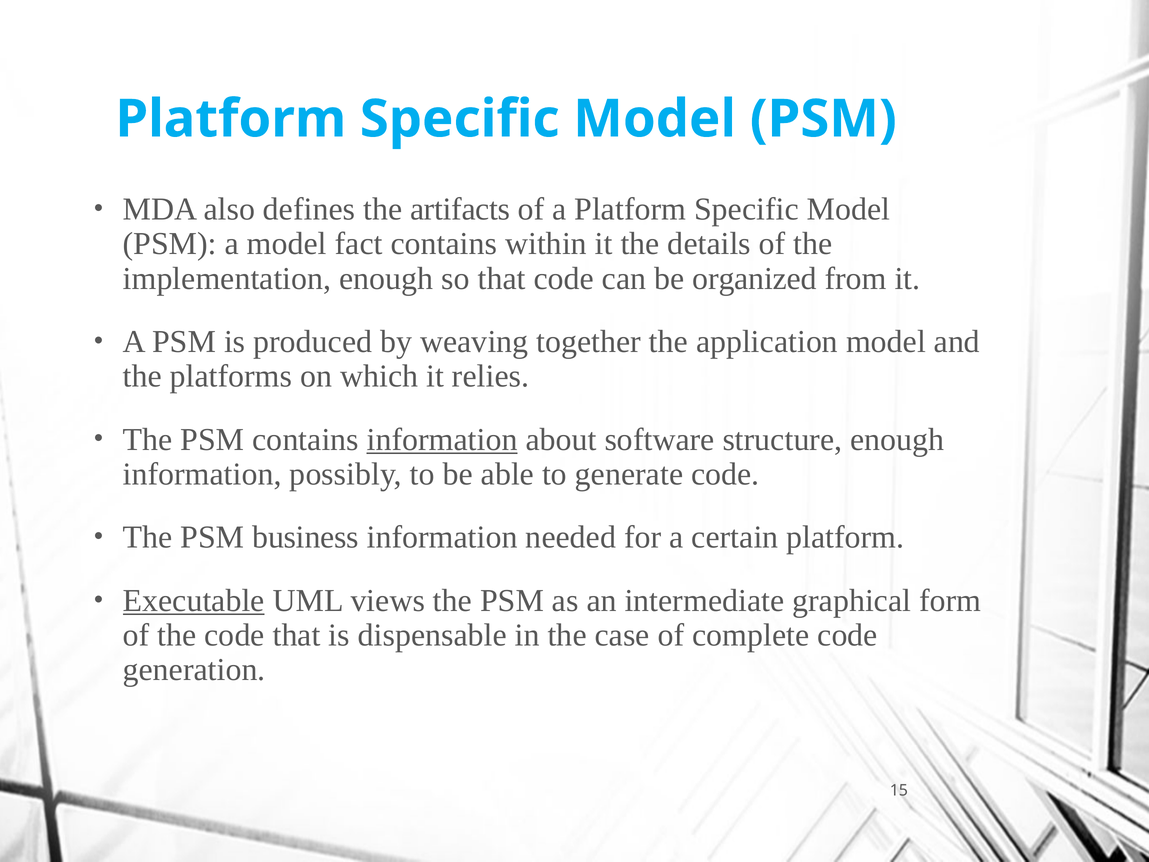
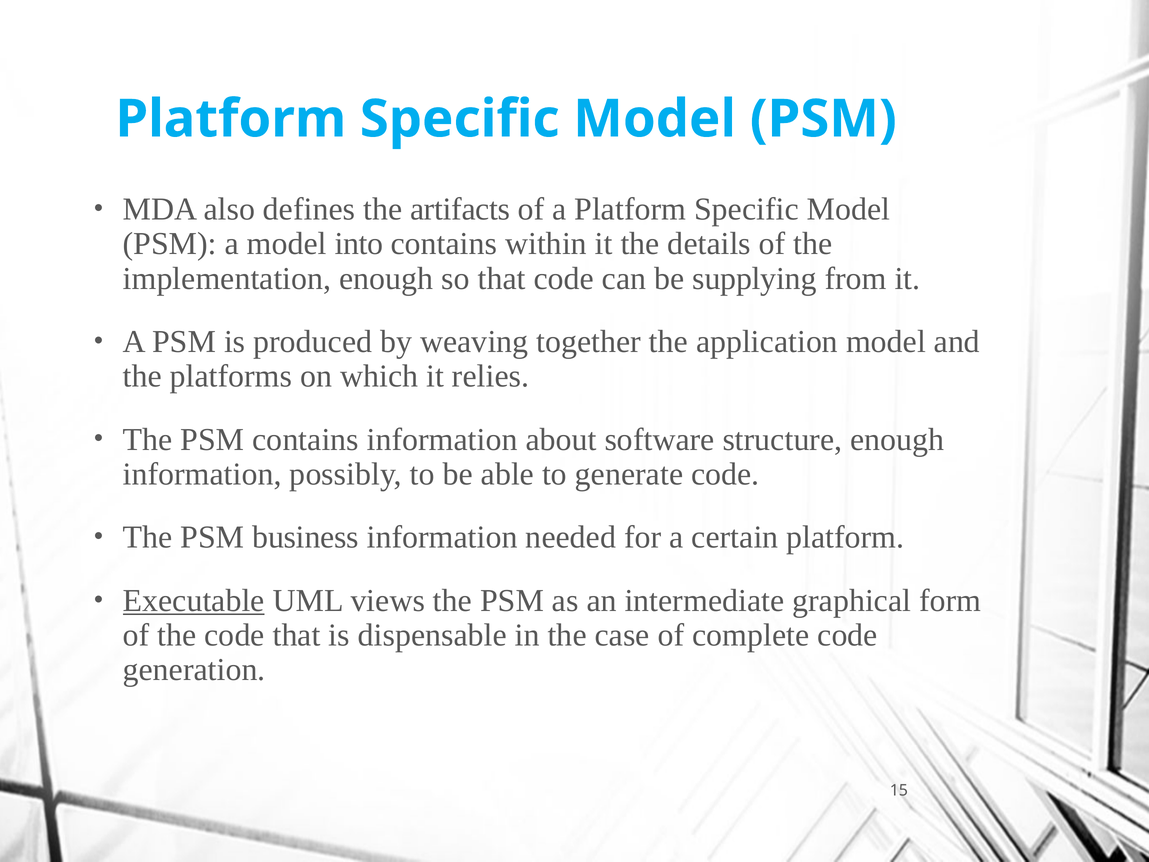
fact: fact -> into
organized: organized -> supplying
information at (442, 439) underline: present -> none
